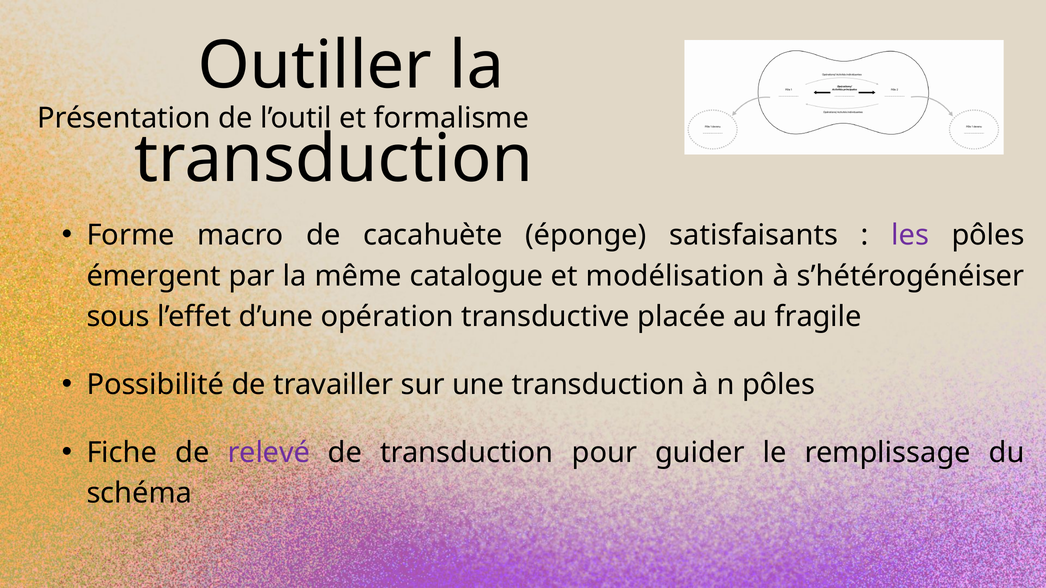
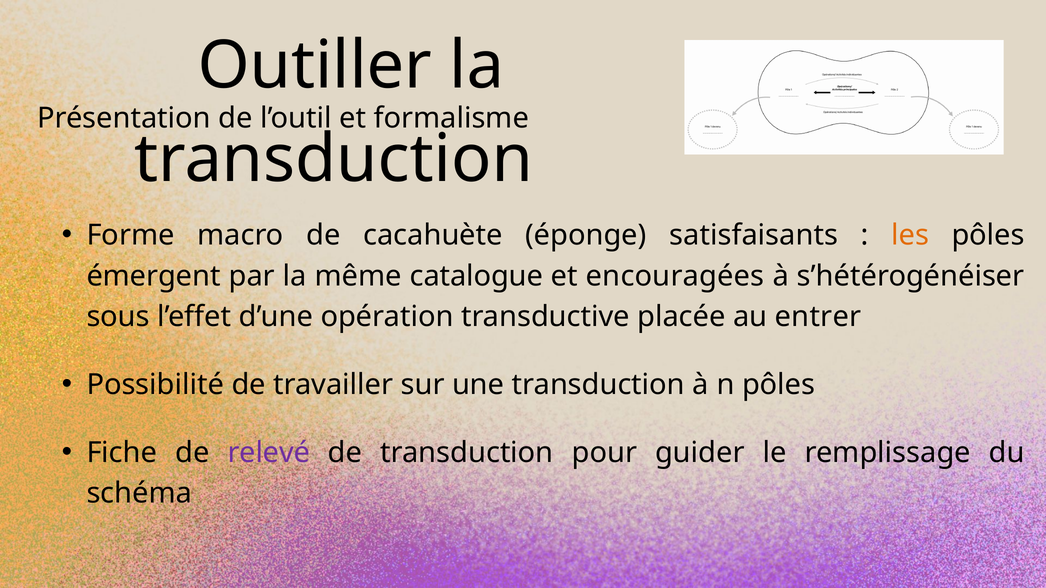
les colour: purple -> orange
modélisation: modélisation -> encouragées
fragile: fragile -> entrer
